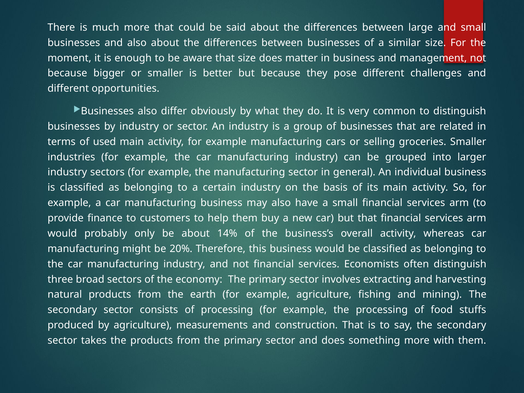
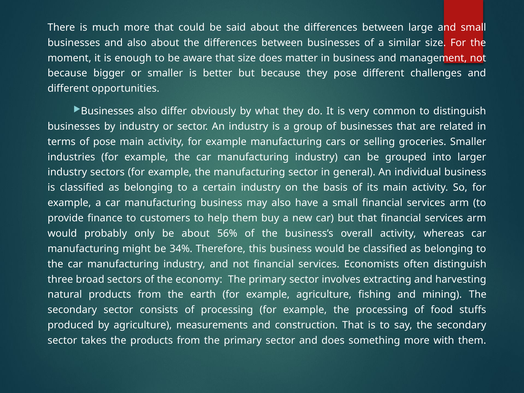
of used: used -> pose
14%: 14% -> 56%
20%: 20% -> 34%
